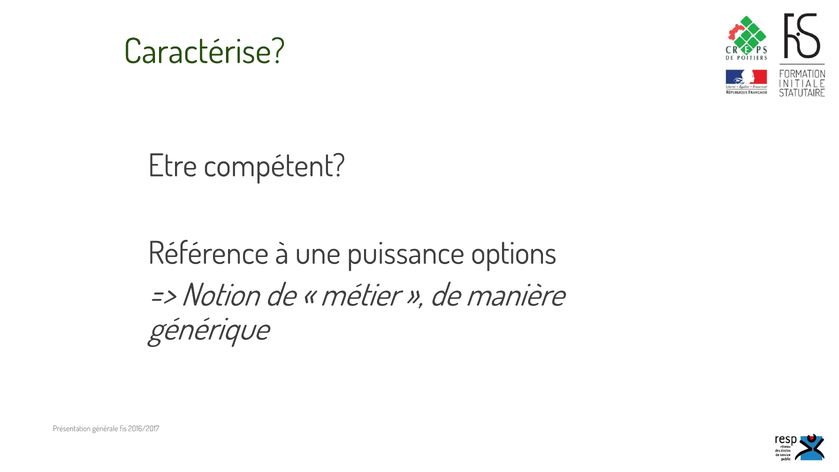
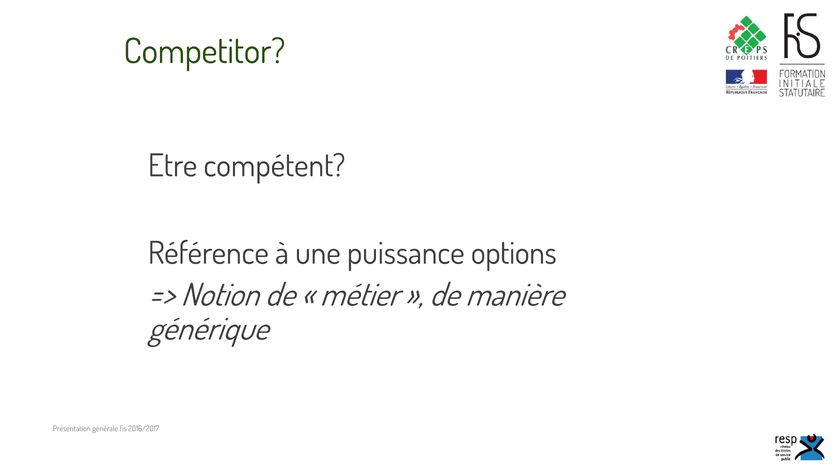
Caractérise: Caractérise -> Competitor
